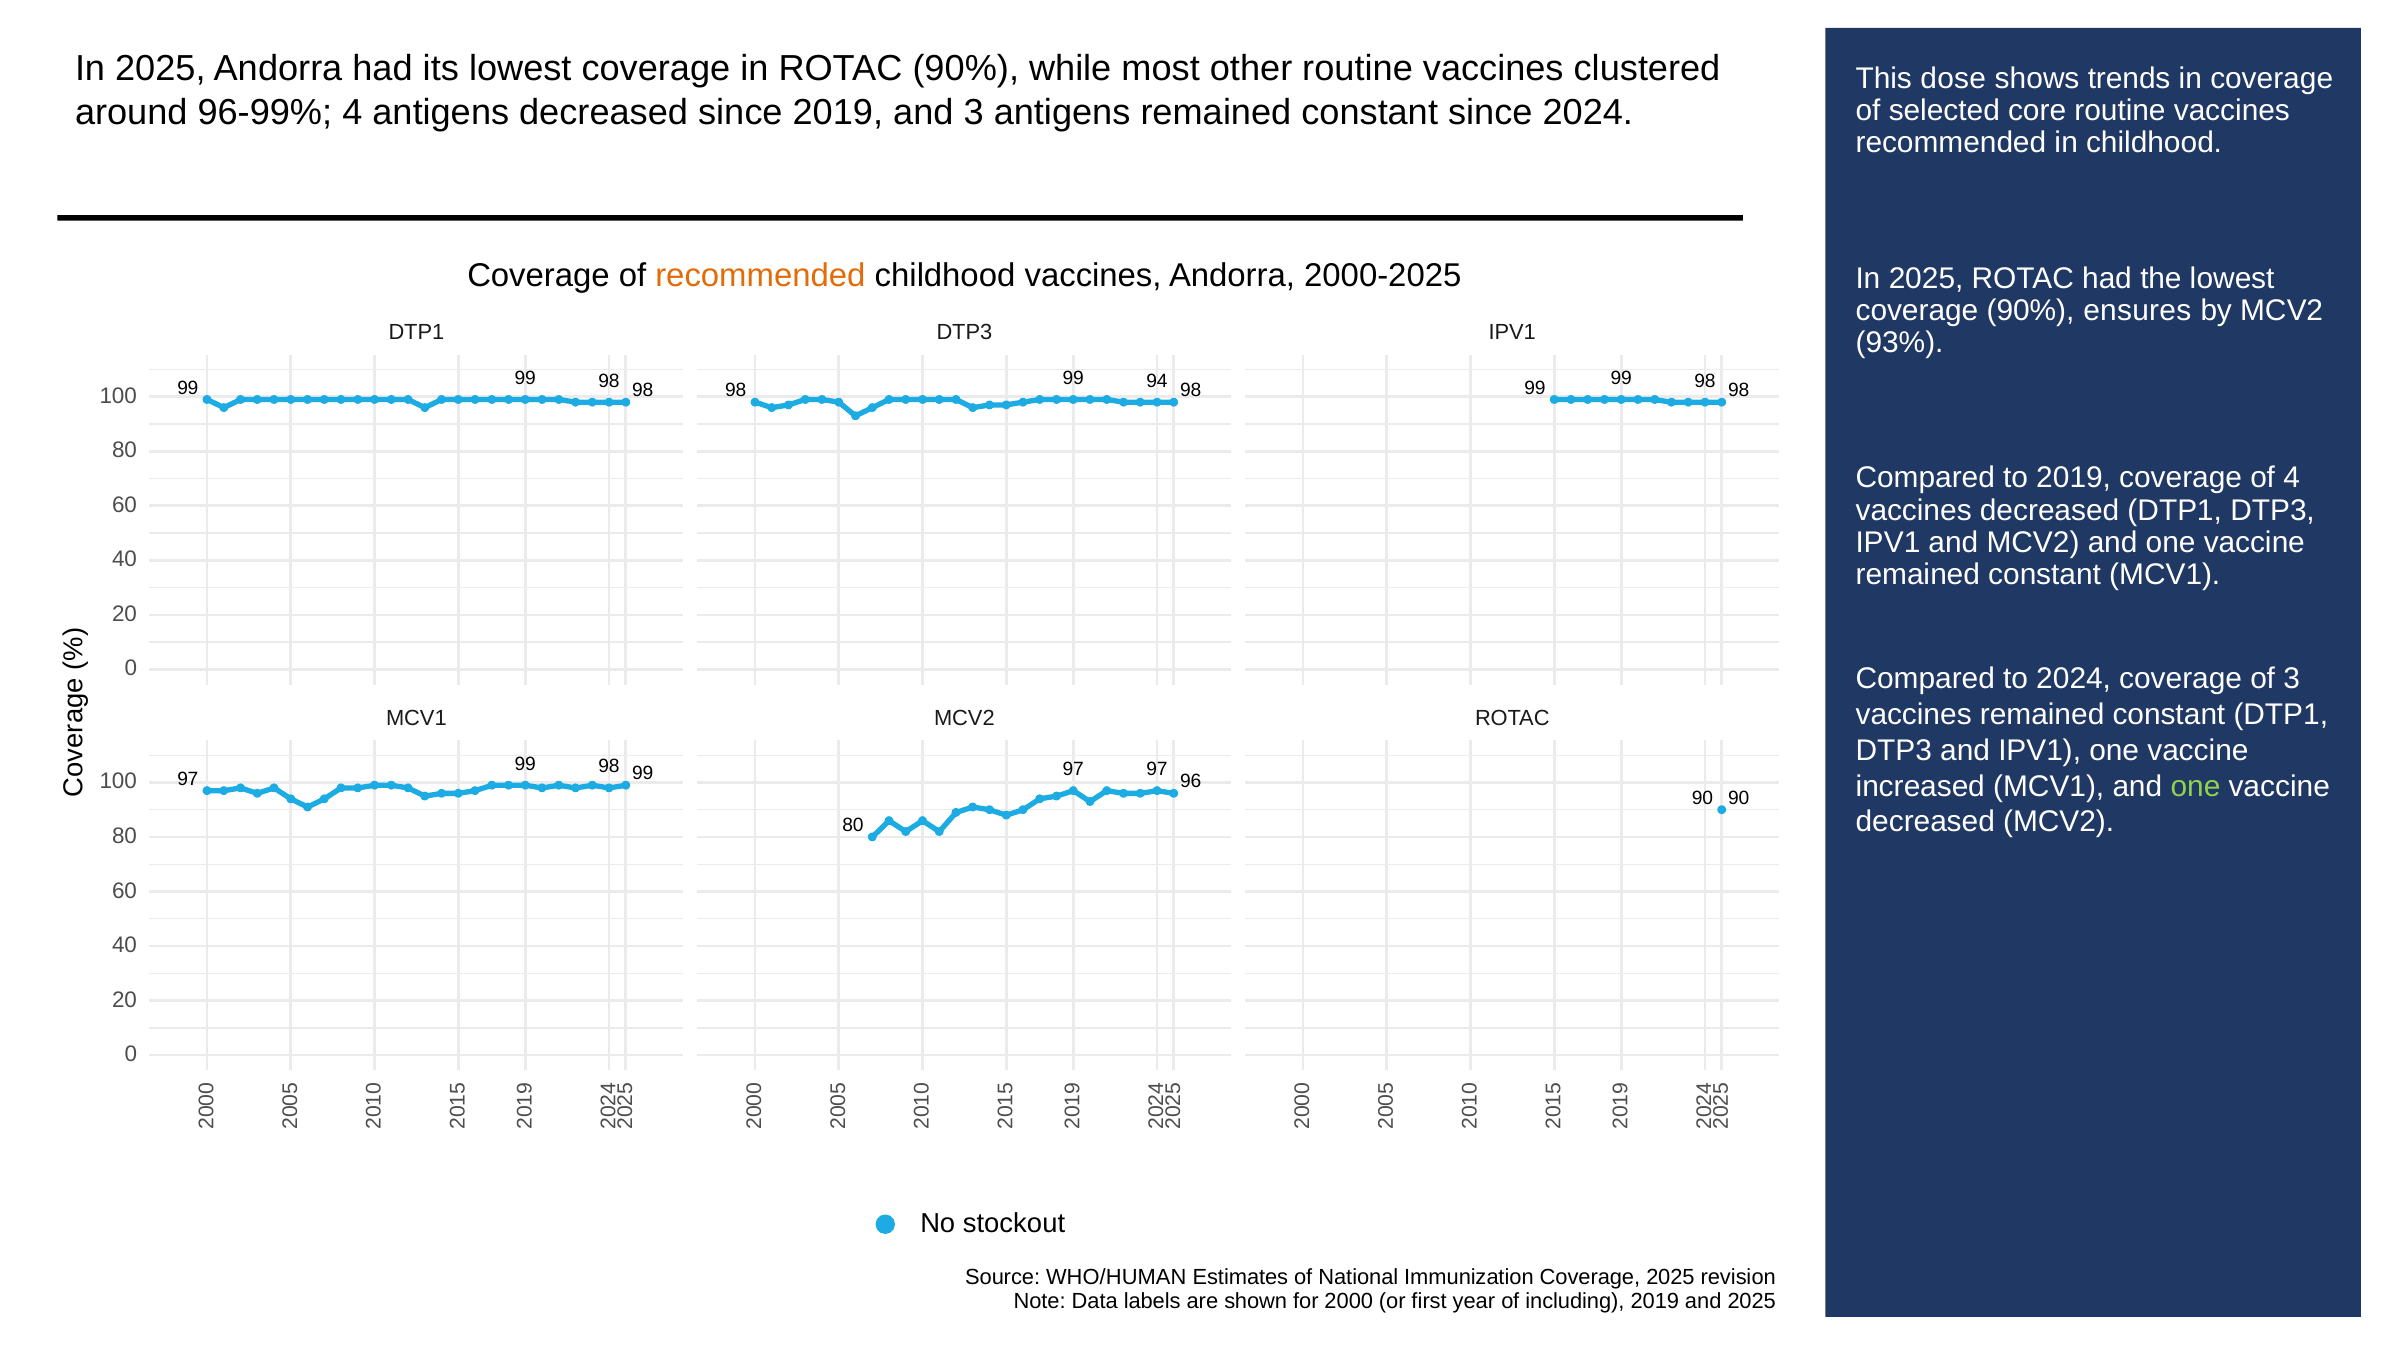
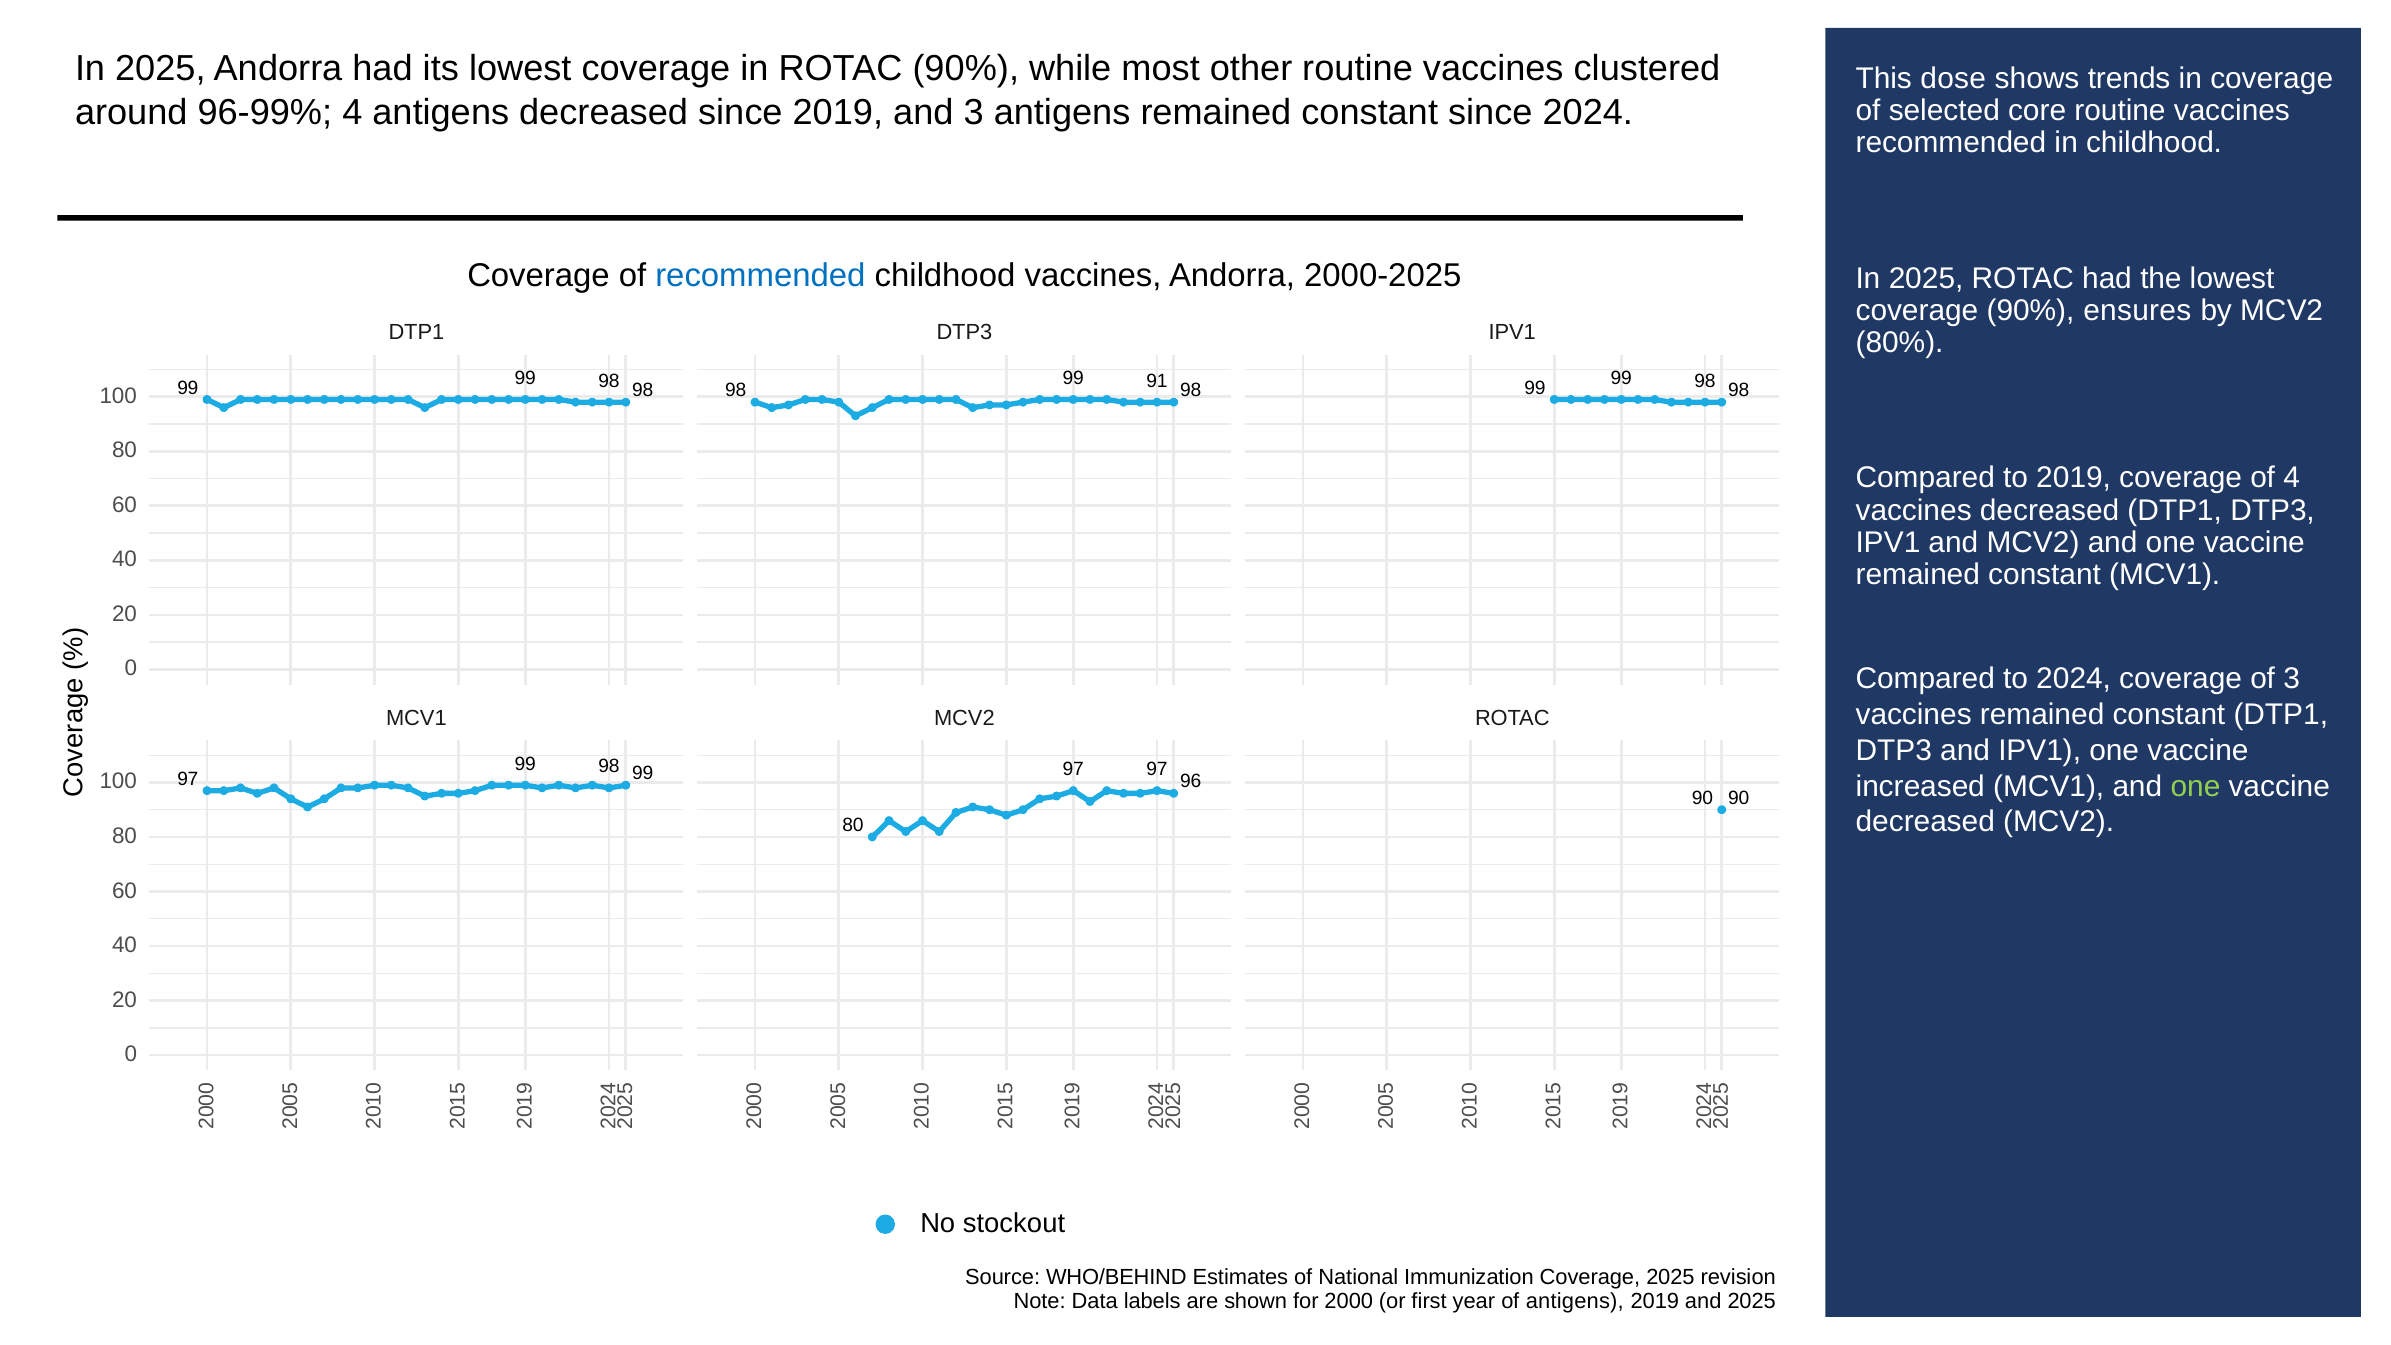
recommended at (760, 275) colour: orange -> blue
93%: 93% -> 80%
94: 94 -> 91
WHO/HUMAN: WHO/HUMAN -> WHO/BEHIND
of including: including -> antigens
